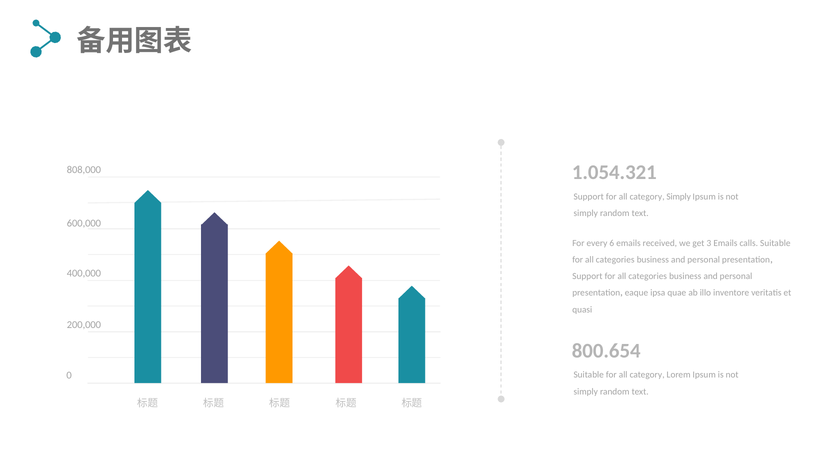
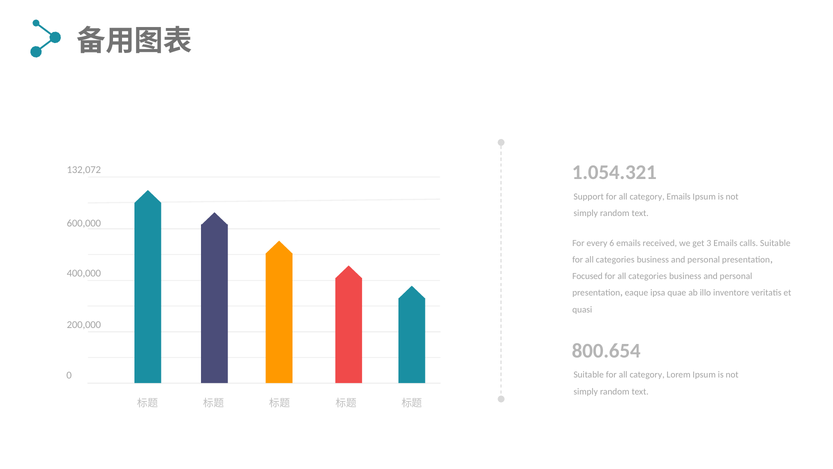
808,000: 808,000 -> 132,072
category Simply: Simply -> Emails
Support at (587, 276): Support -> Focused
